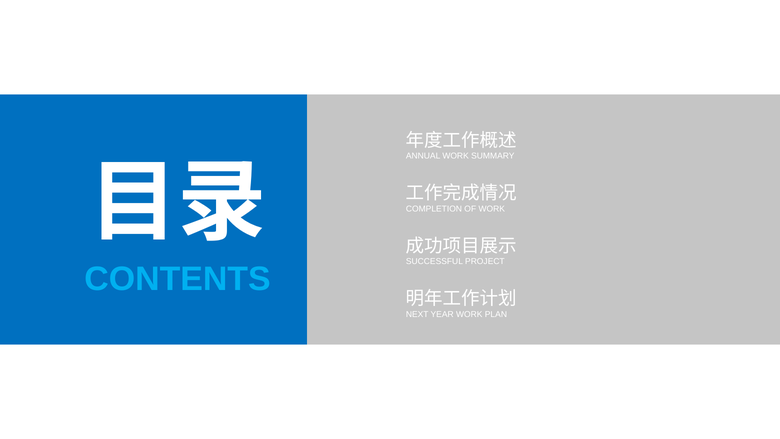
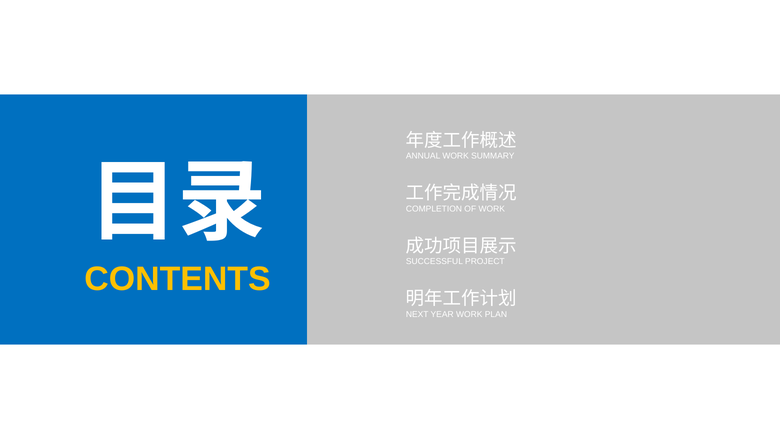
CONTENTS colour: light blue -> yellow
